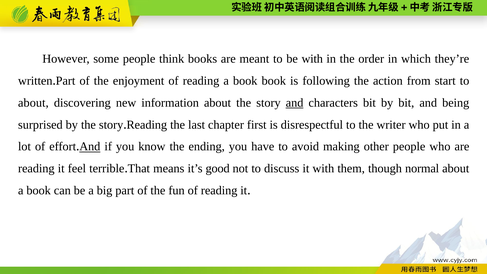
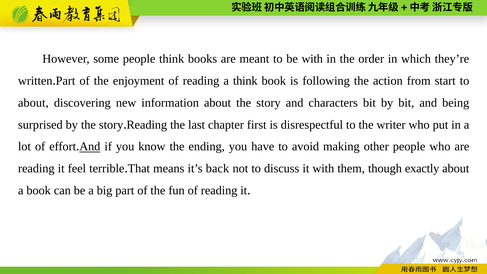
reading a book: book -> think
and at (295, 103) underline: present -> none
good: good -> back
normal: normal -> exactly
